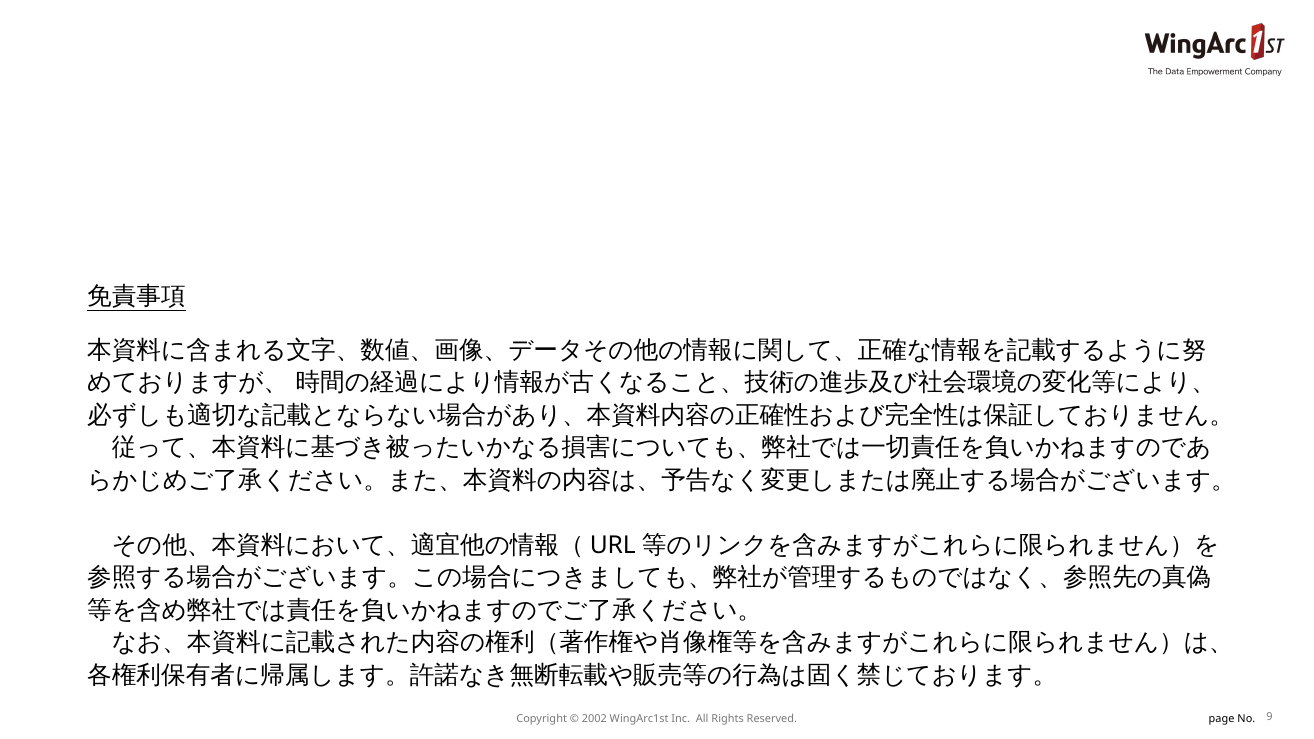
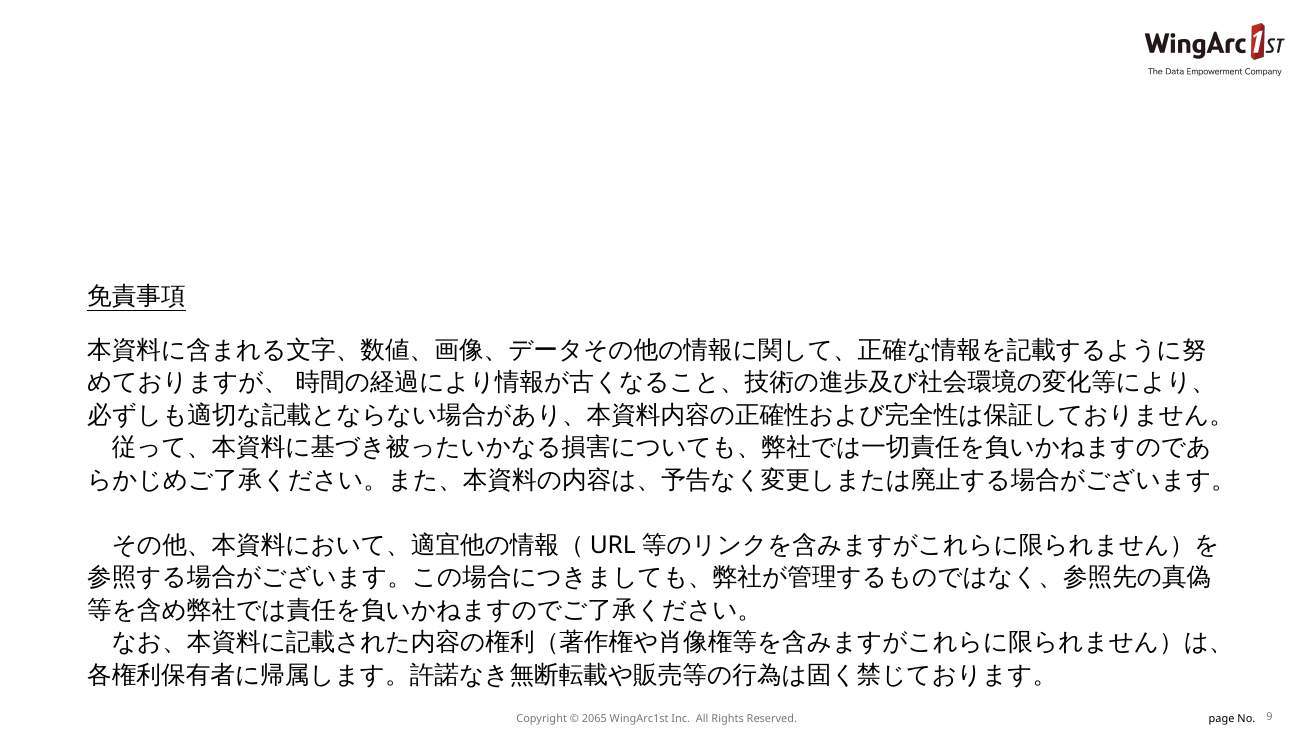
2002: 2002 -> 2065
